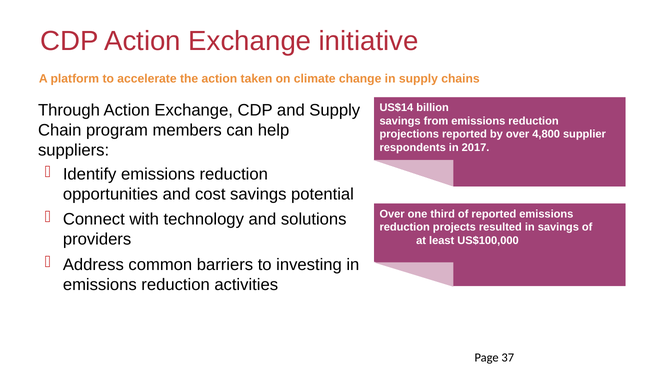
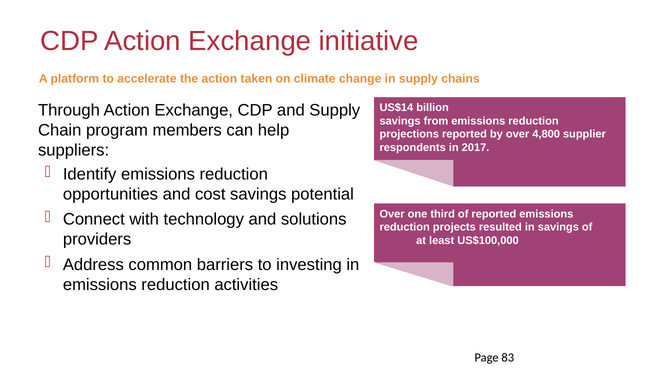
37: 37 -> 83
